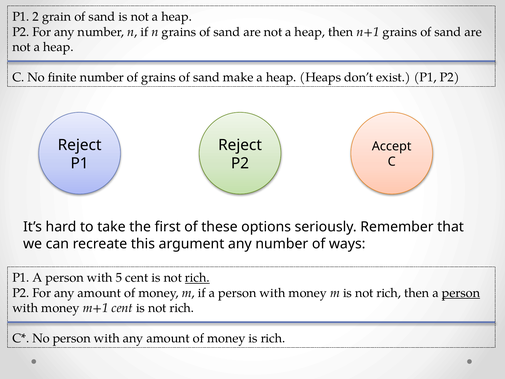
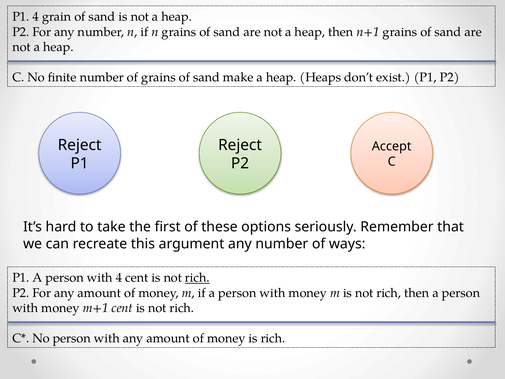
P1 2: 2 -> 4
with 5: 5 -> 4
person at (461, 293) underline: present -> none
